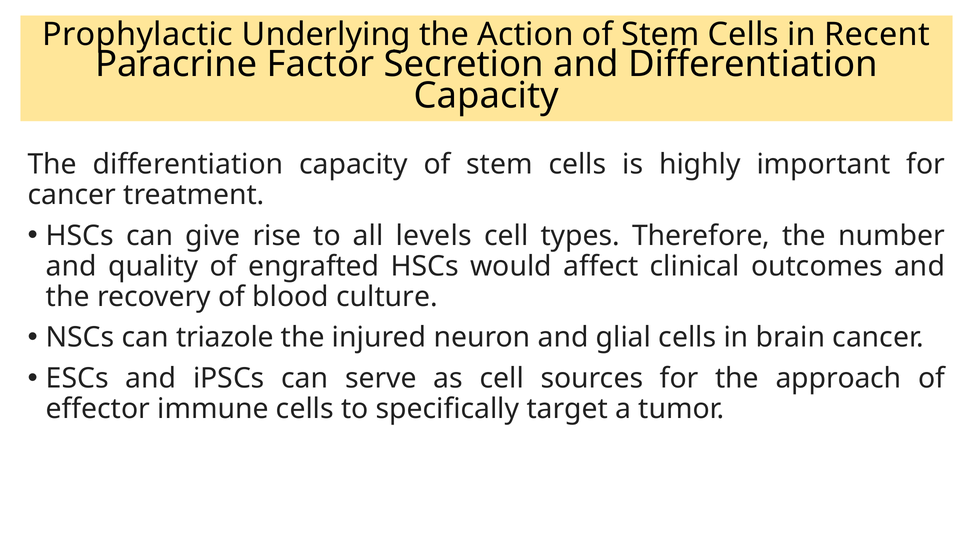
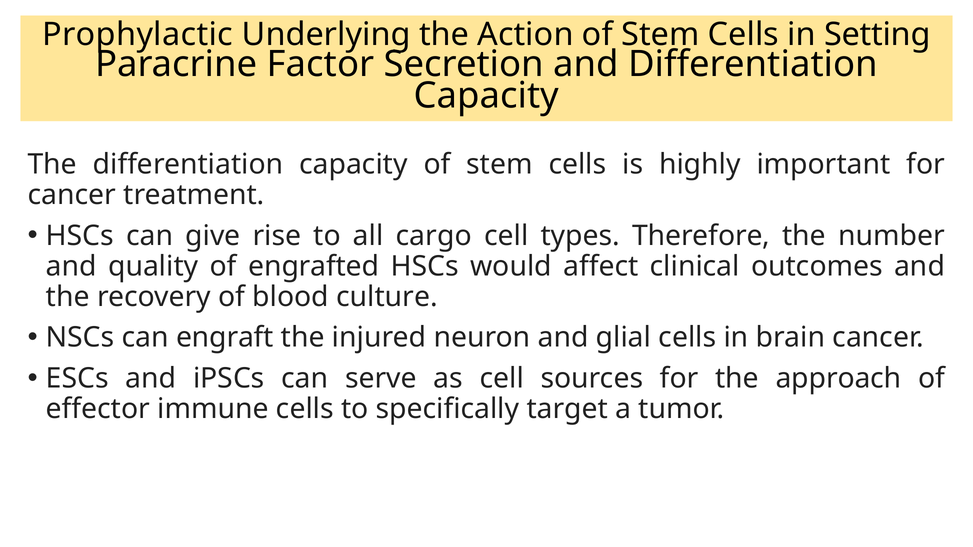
Recent: Recent -> Setting
levels: levels -> cargo
triazole: triazole -> engraft
